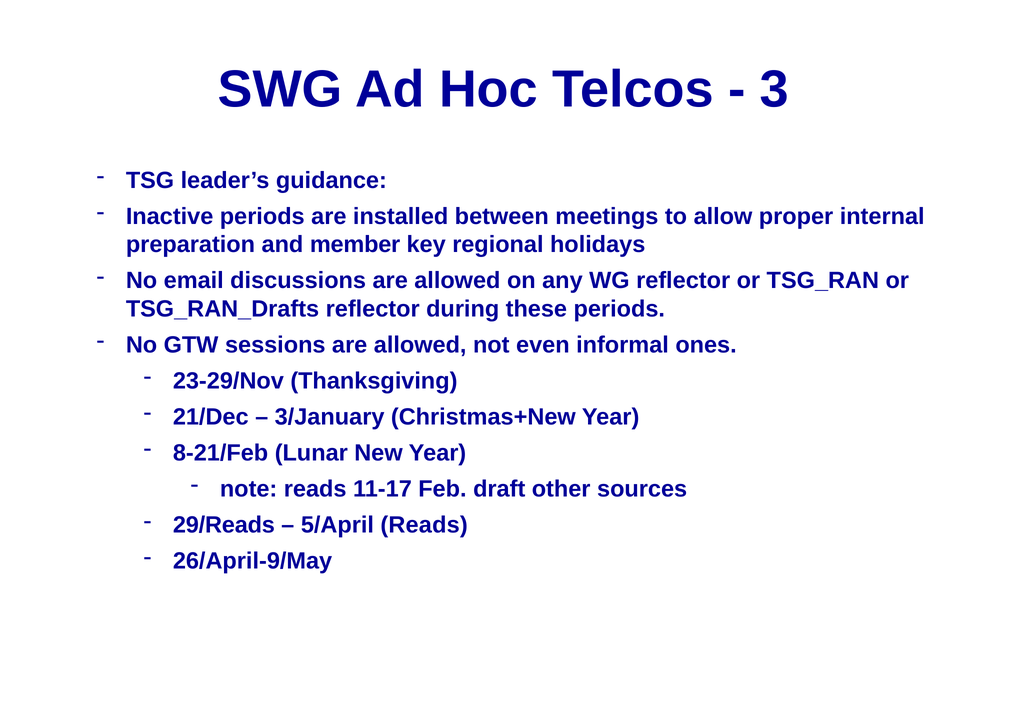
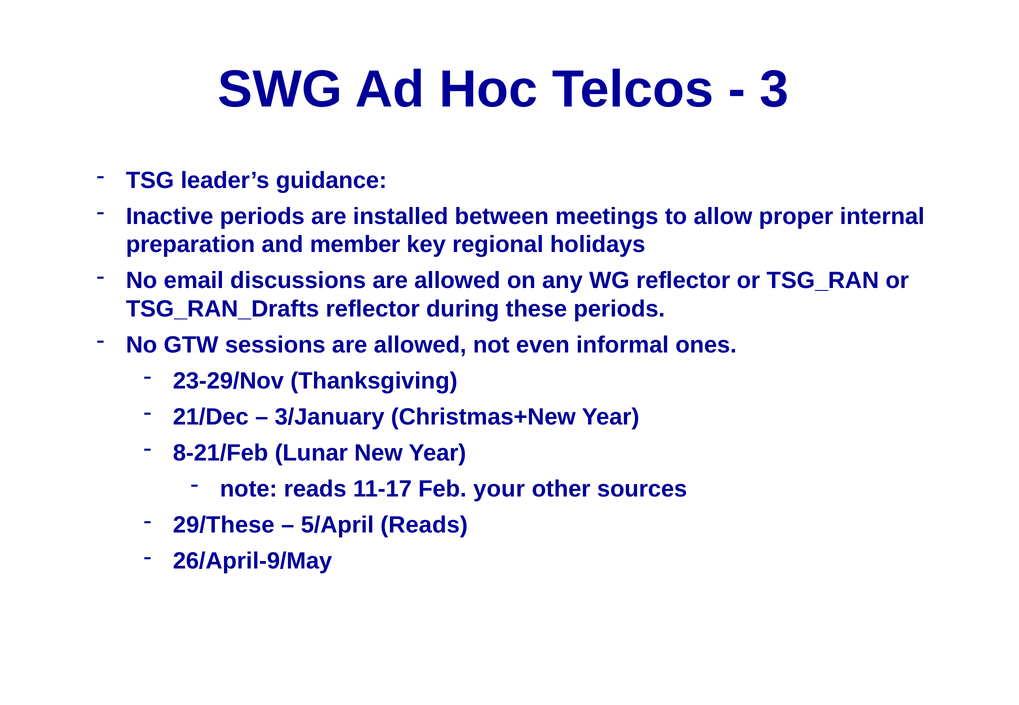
draft: draft -> your
29/Reads: 29/Reads -> 29/These
